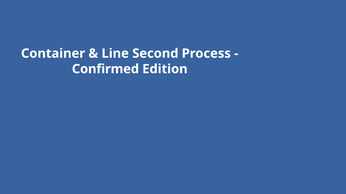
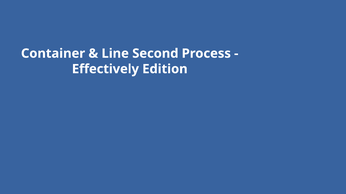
Confirmed: Confirmed -> Effectively
